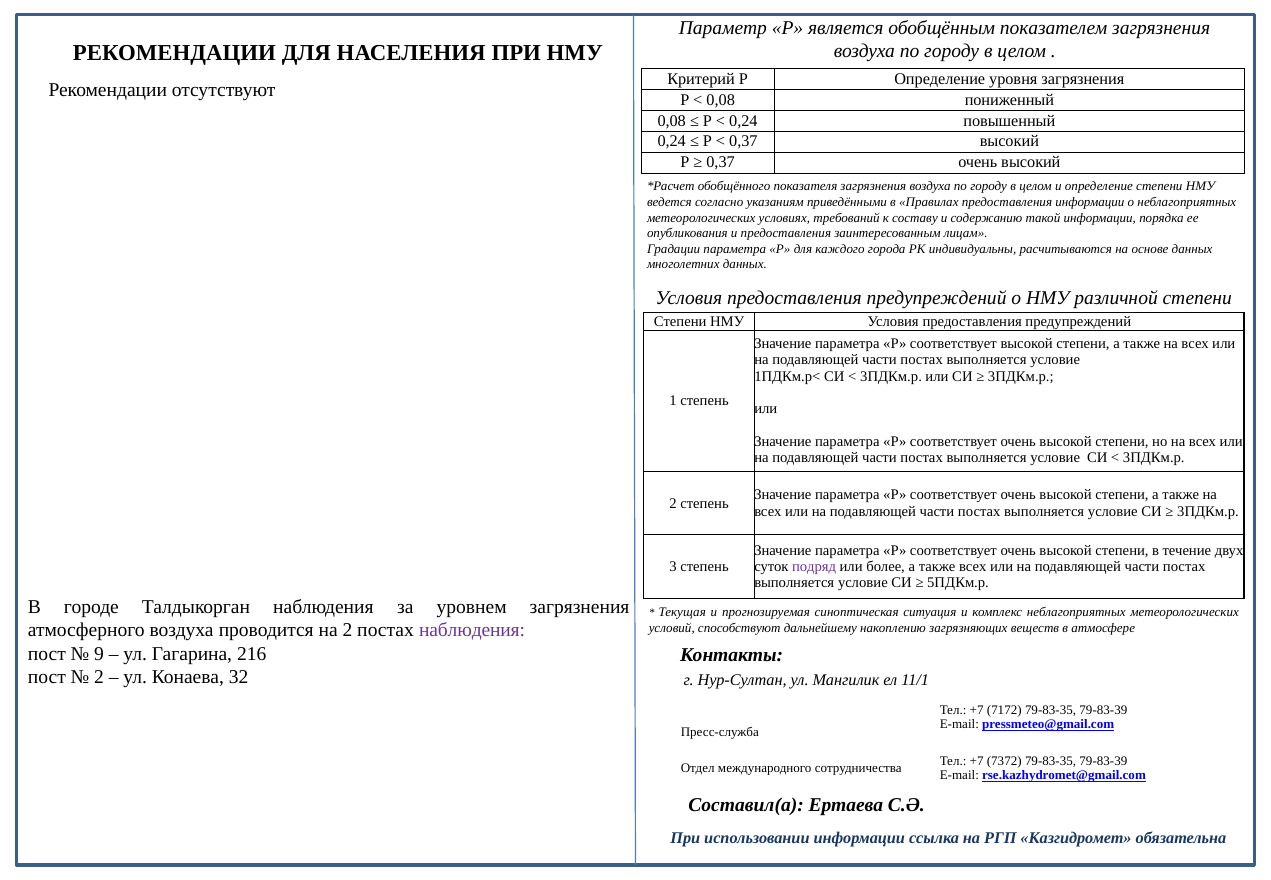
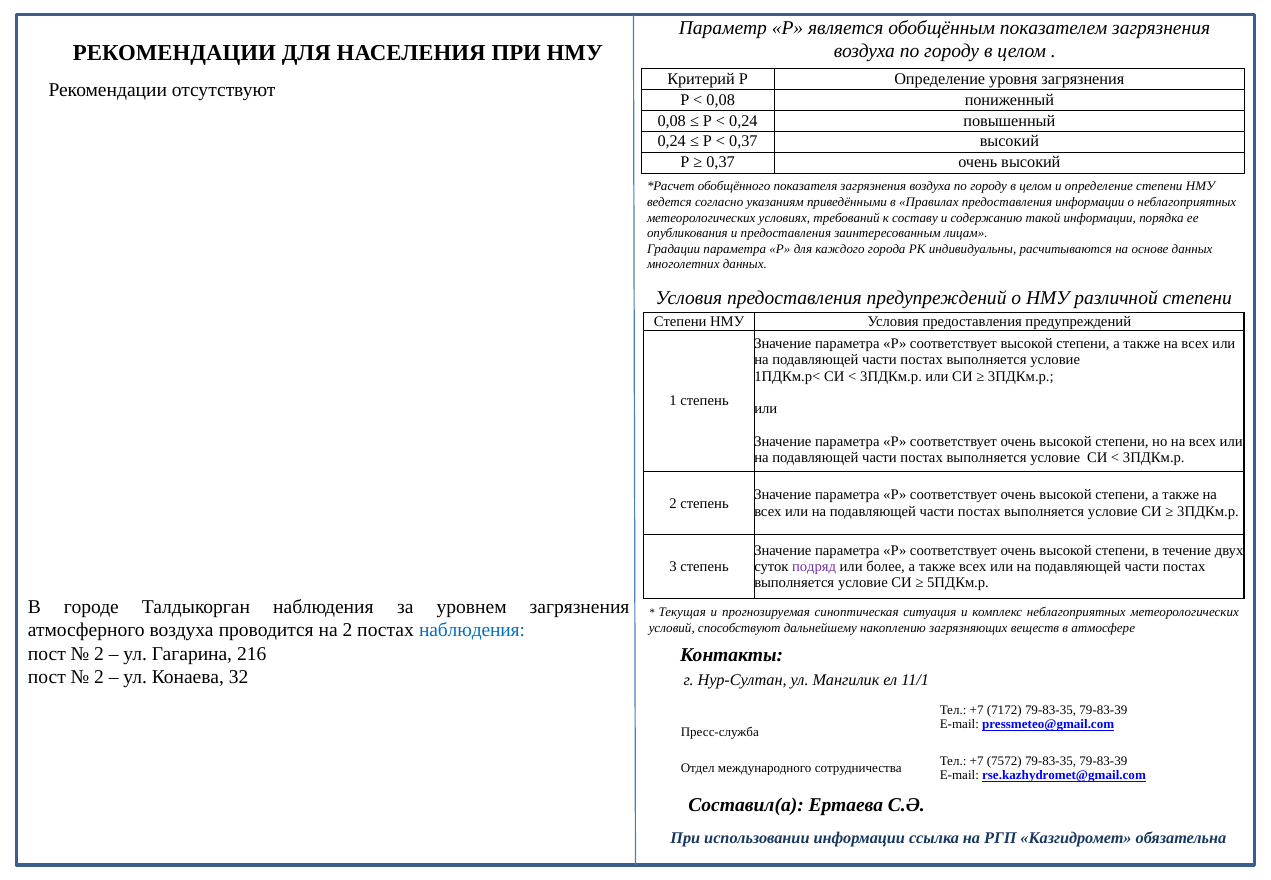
наблюдения at (472, 630) colour: purple -> blue
9 at (99, 654): 9 -> 2
7372: 7372 -> 7572
